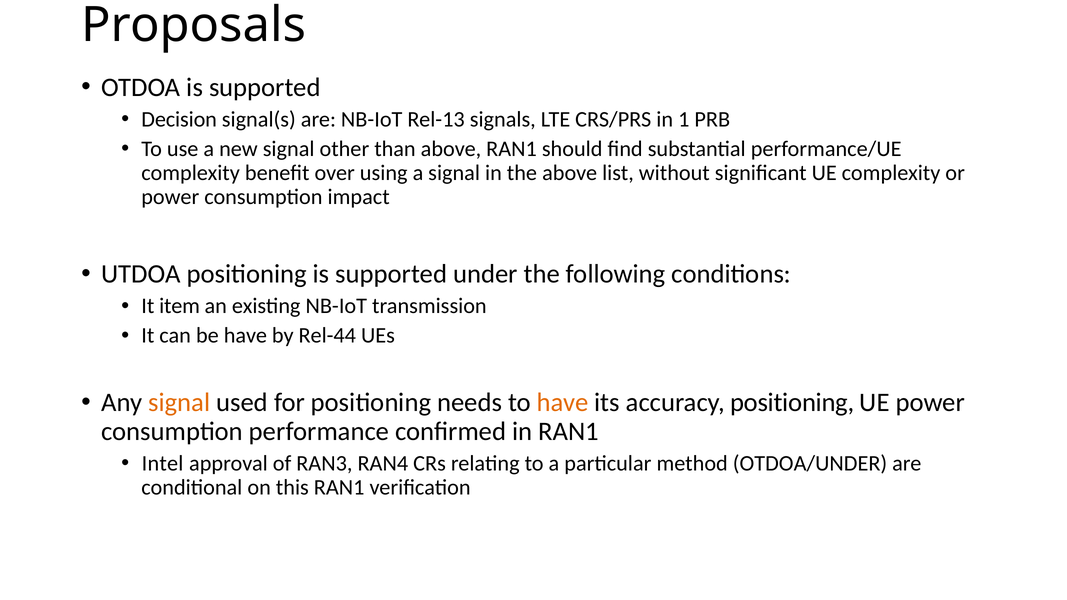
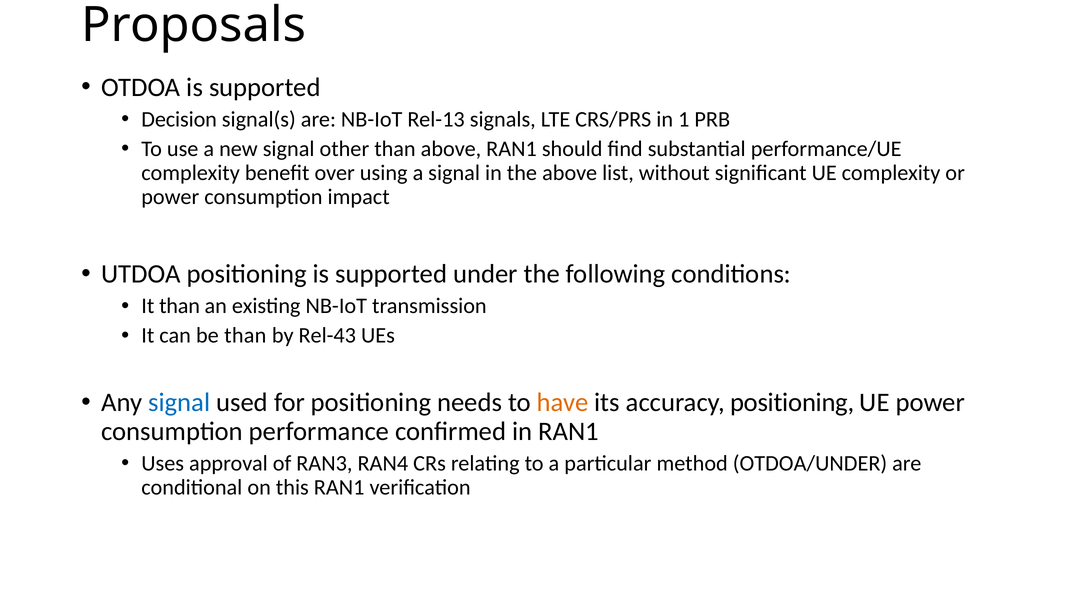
It item: item -> than
be have: have -> than
Rel-44: Rel-44 -> Rel-43
signal at (179, 403) colour: orange -> blue
Intel: Intel -> Uses
